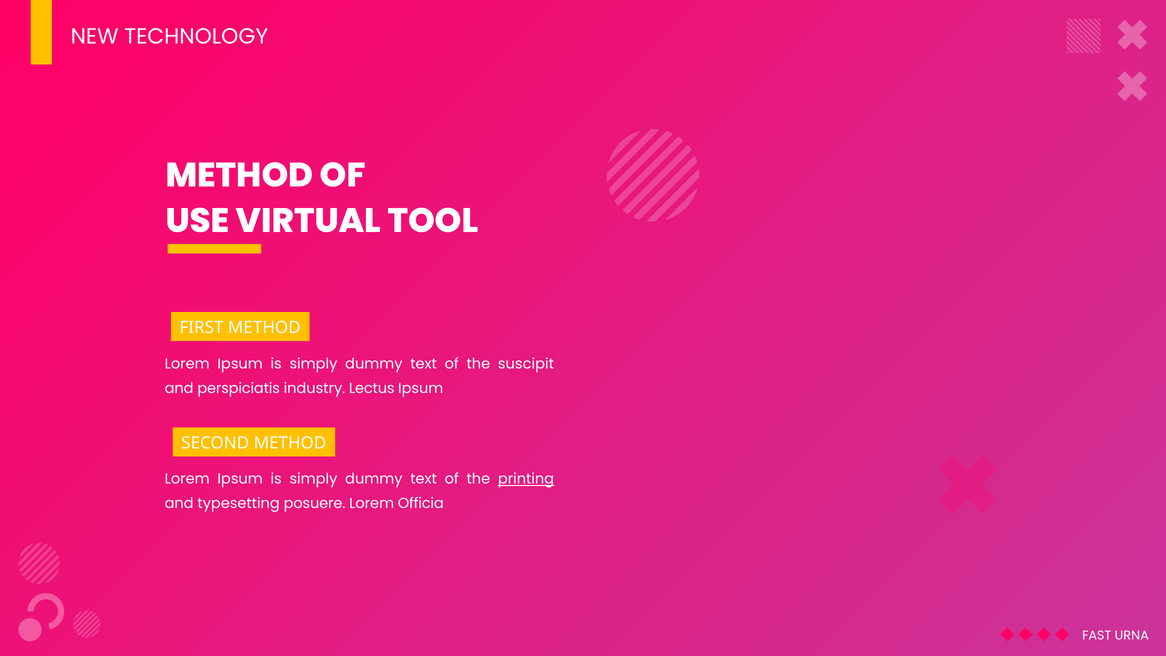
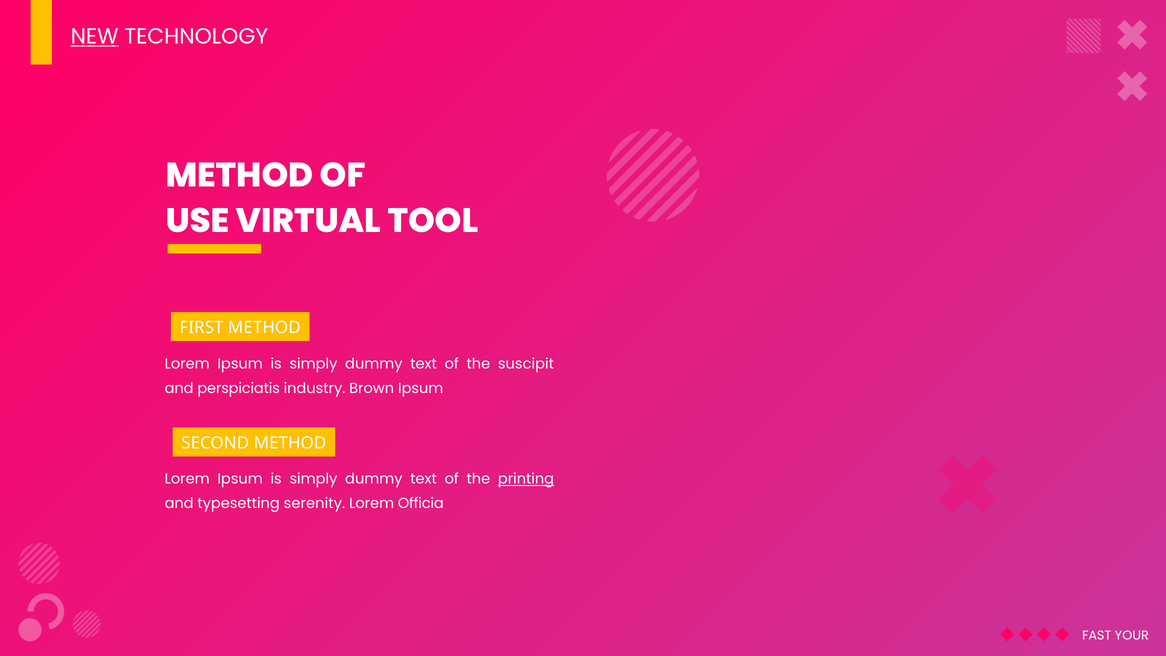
NEW underline: none -> present
Lectus: Lectus -> Brown
posuere: posuere -> serenity
URNA: URNA -> YOUR
